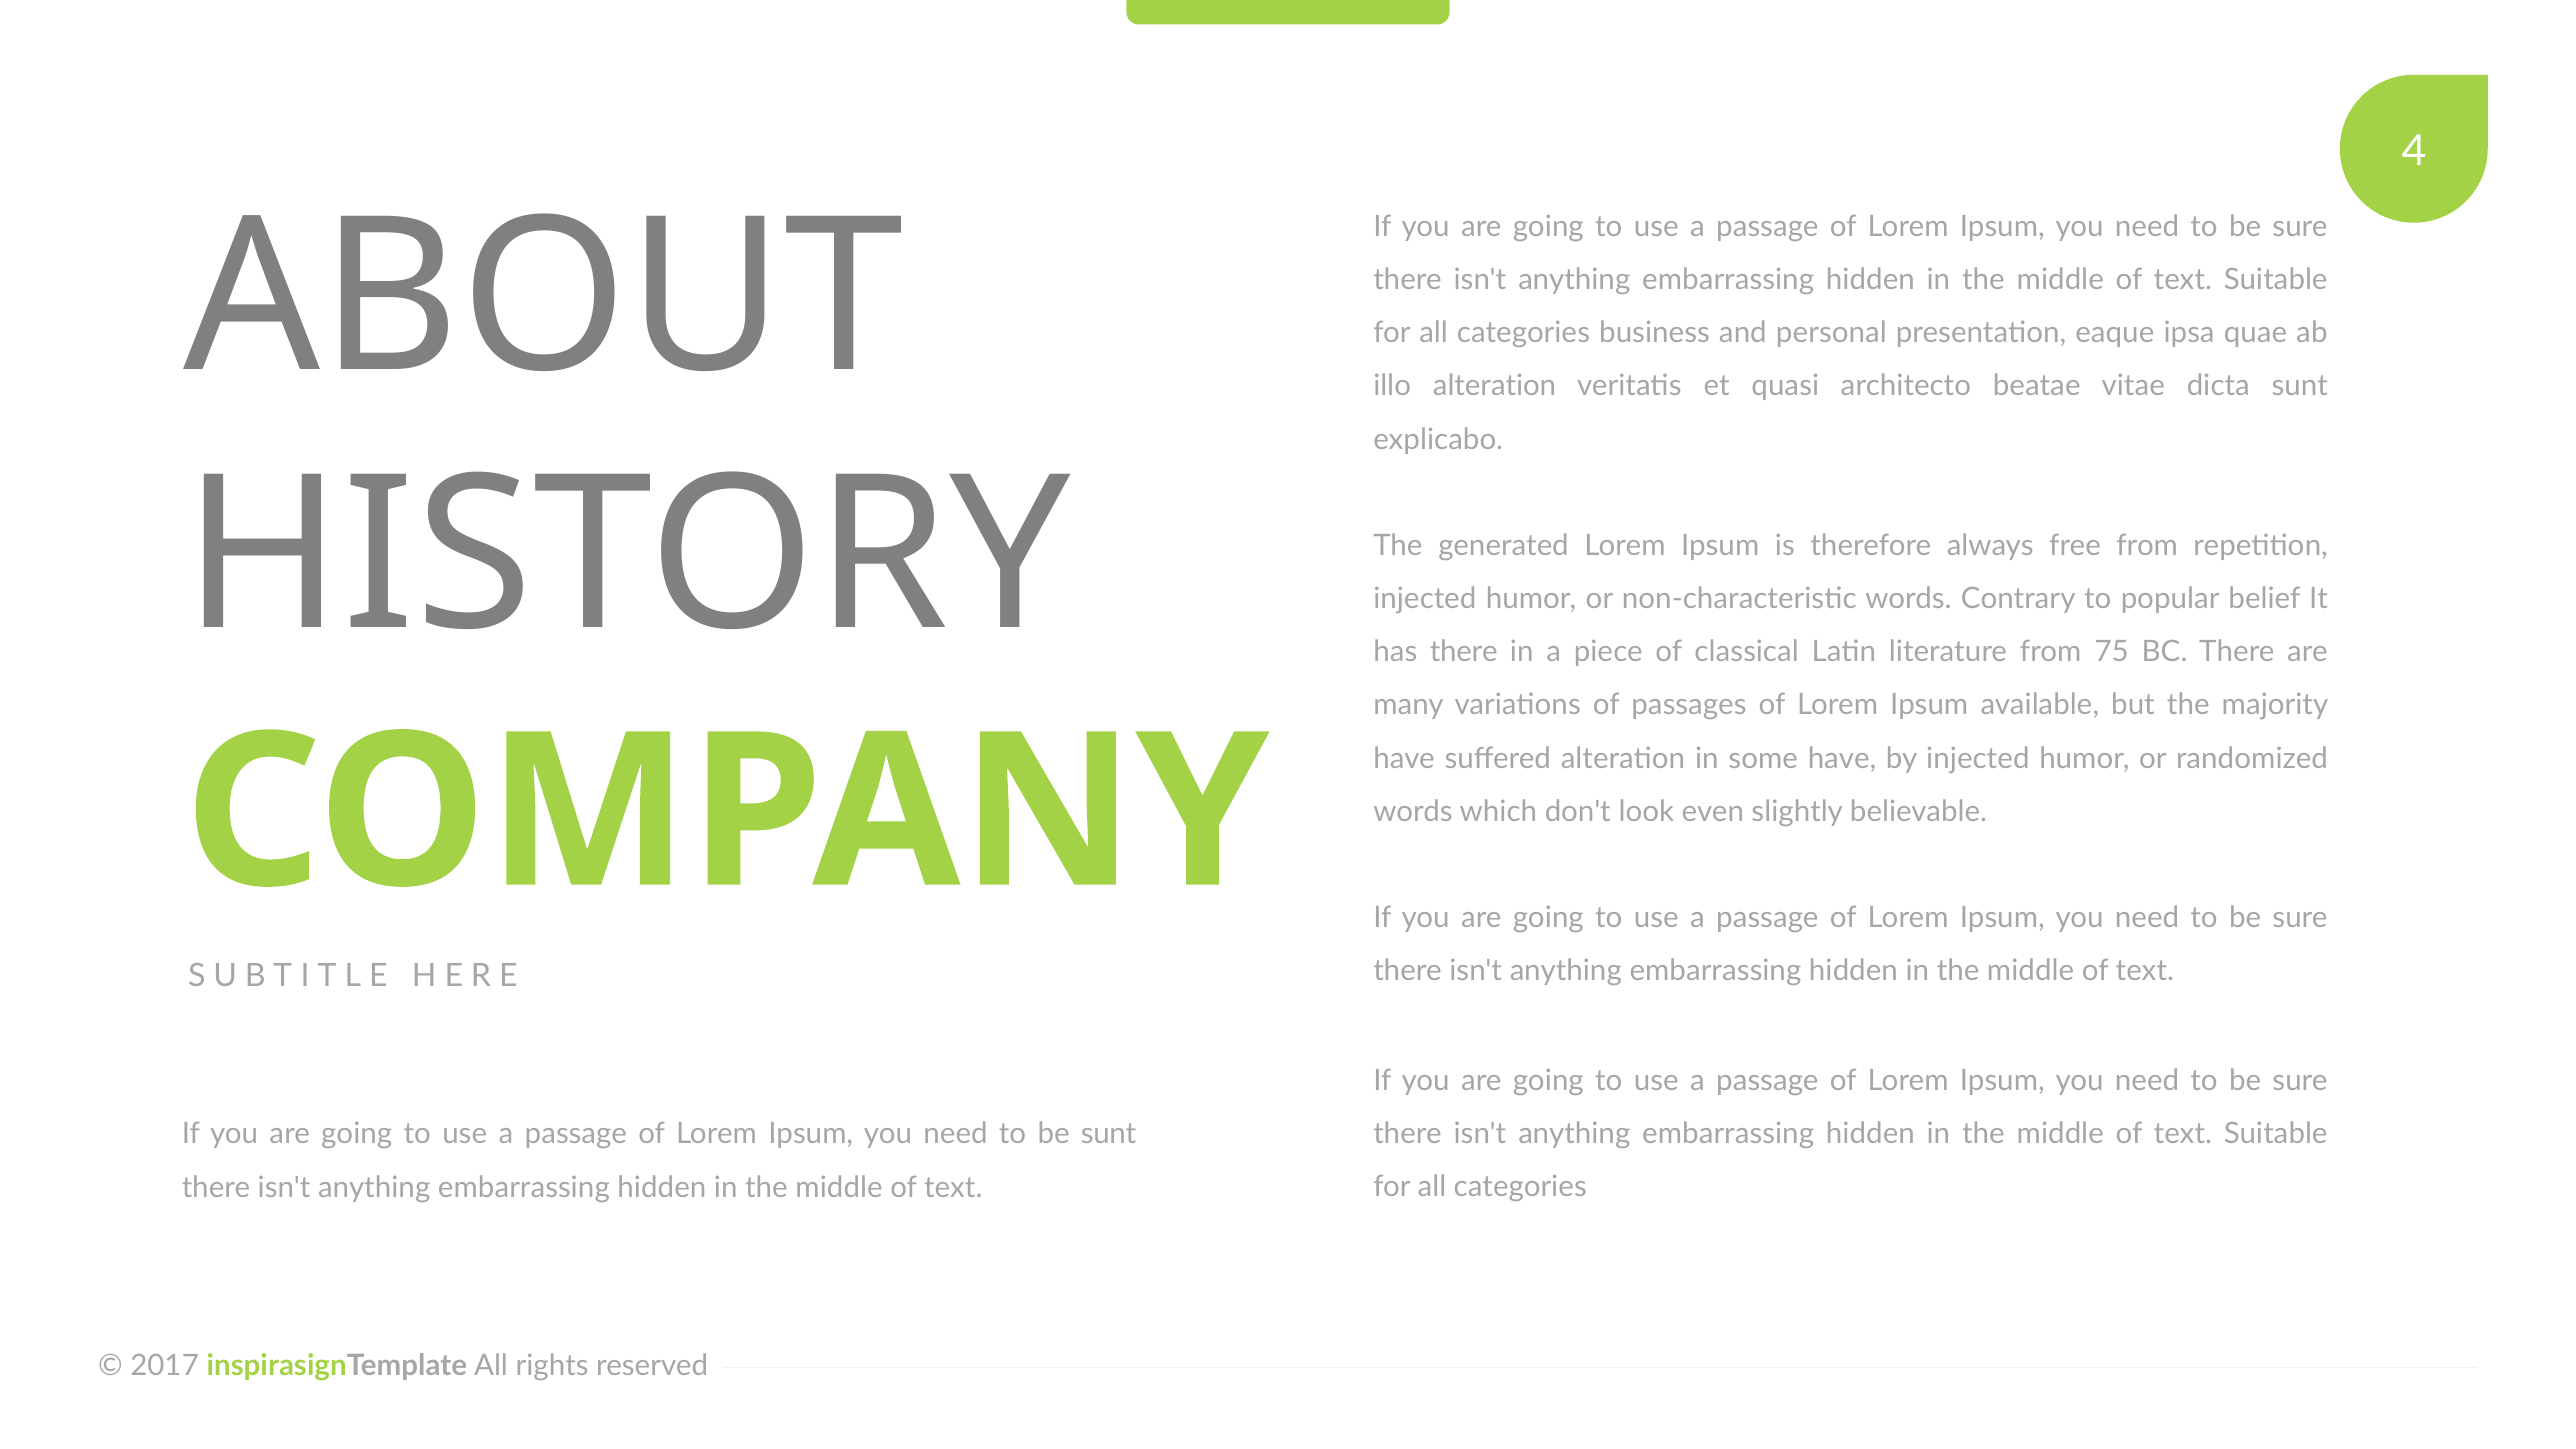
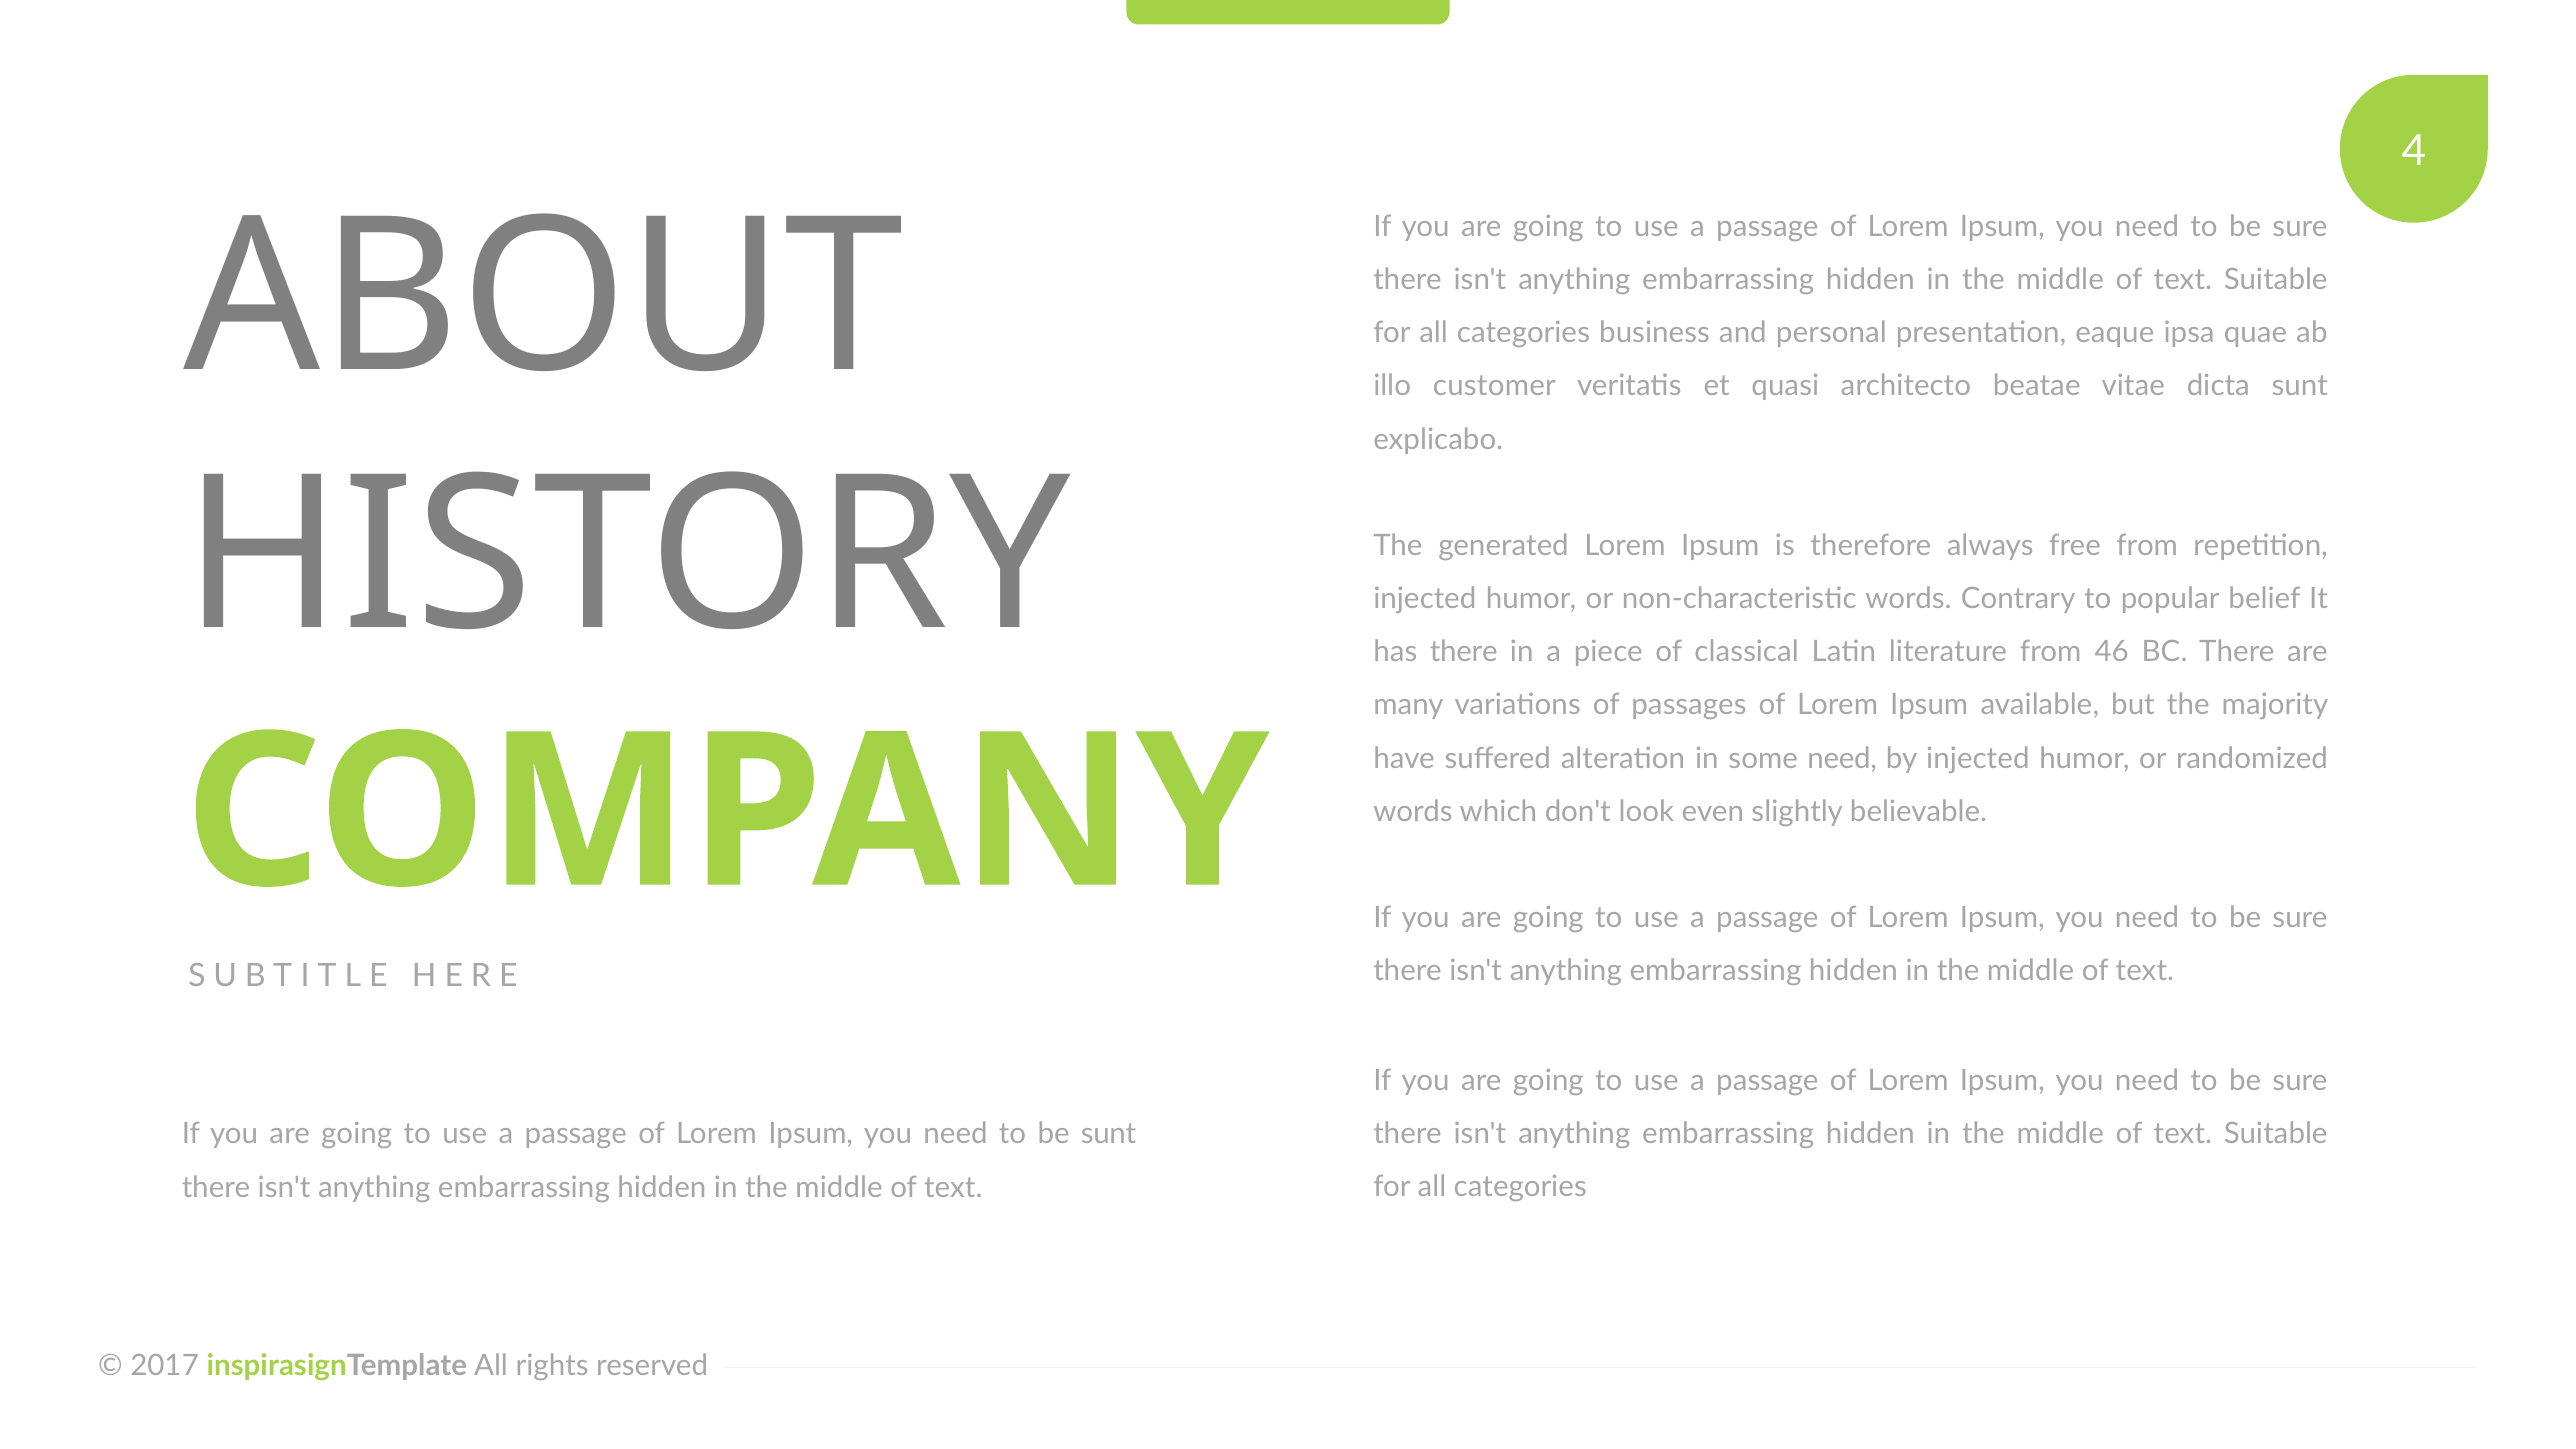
illo alteration: alteration -> customer
75: 75 -> 46
some have: have -> need
